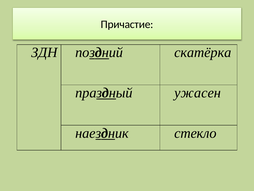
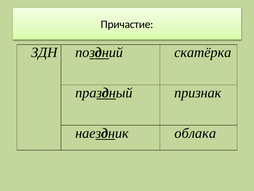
ужасен: ужасен -> признак
стекло: стекло -> облака
